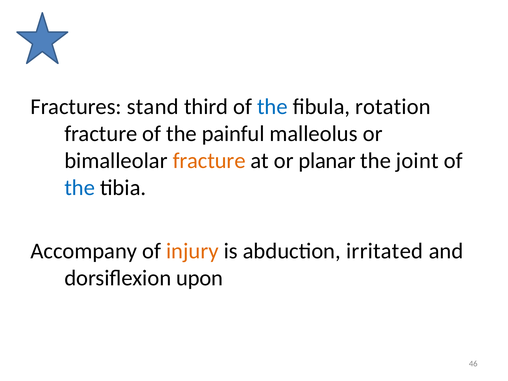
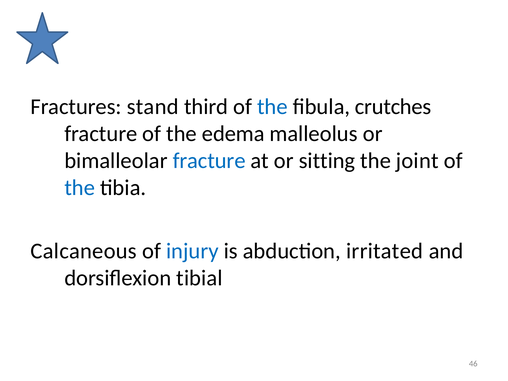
rotation: rotation -> crutches
painful: painful -> edema
fracture at (209, 161) colour: orange -> blue
planar: planar -> sitting
Accompany: Accompany -> Calcaneous
injury colour: orange -> blue
upon: upon -> tibial
